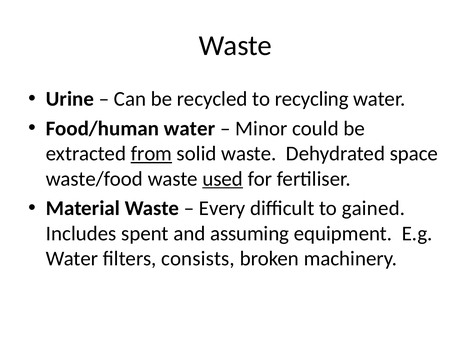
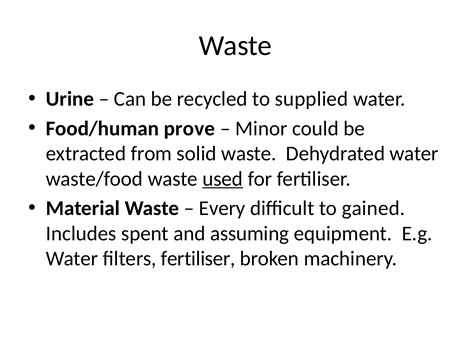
recycling: recycling -> supplied
Food/human water: water -> prove
from underline: present -> none
Dehydrated space: space -> water
filters consists: consists -> fertiliser
